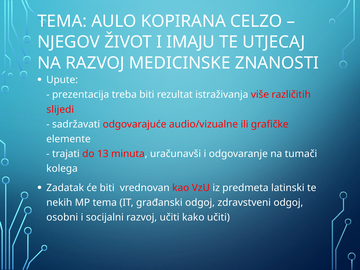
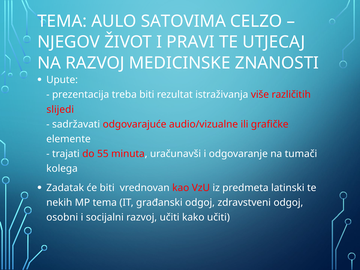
KOPIRANA: KOPIRANA -> SATOVIMA
IMAJU: IMAJU -> PRAVI
13: 13 -> 55
